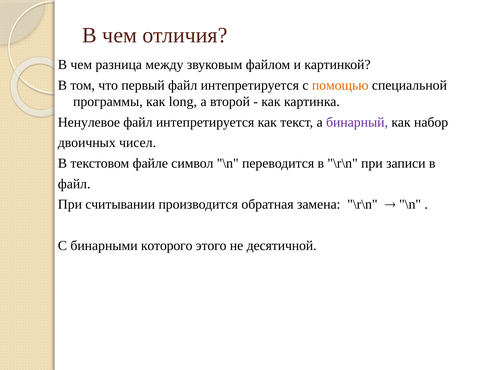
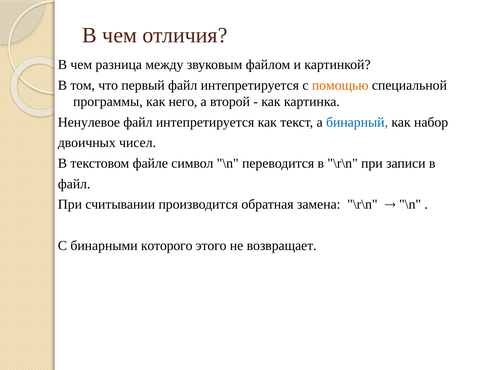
long: long -> него
бинарный colour: purple -> blue
десятичной: десятичной -> возвращает
